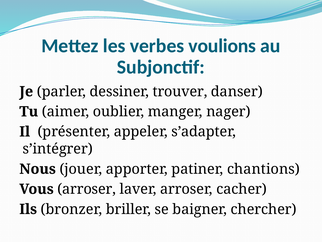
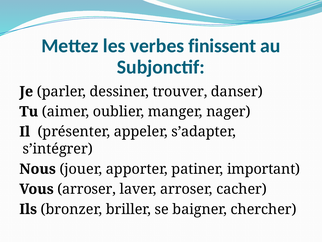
voulions: voulions -> finissent
chantions: chantions -> important
